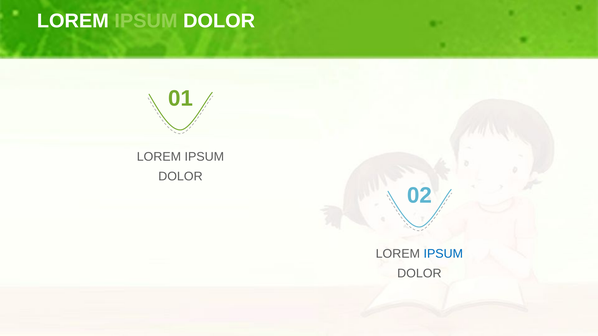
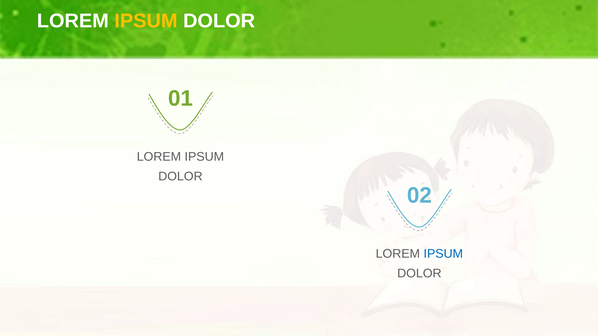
IPSUM at (146, 21) colour: light green -> yellow
